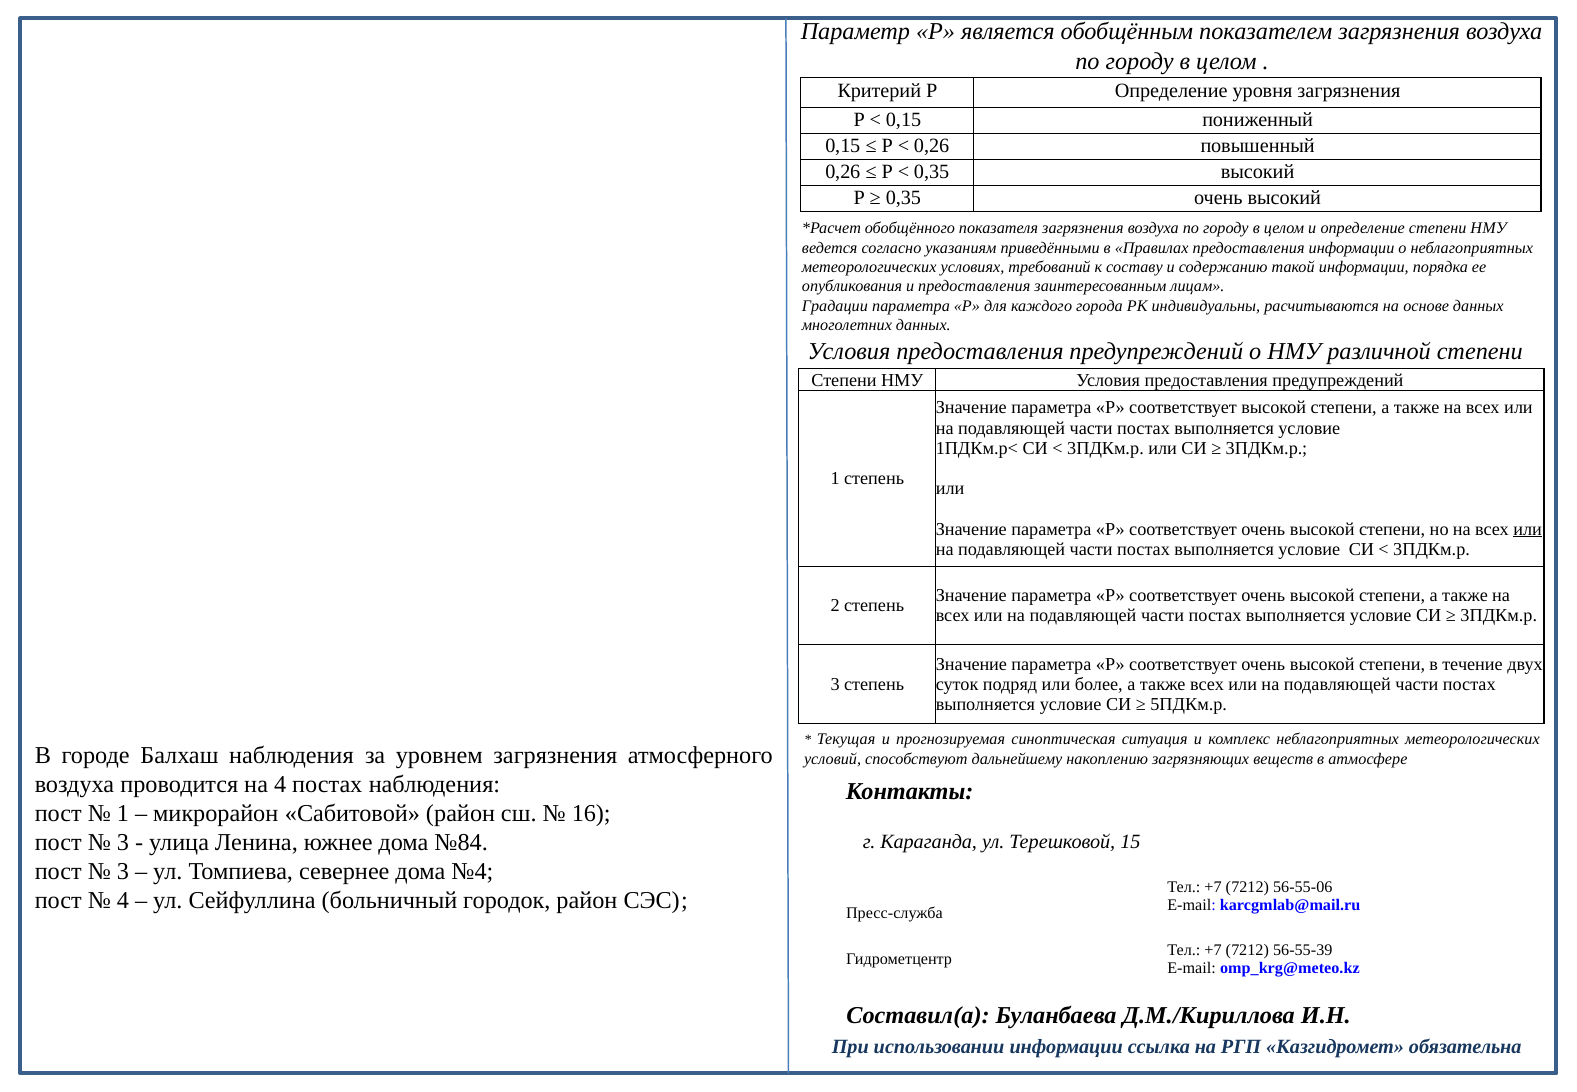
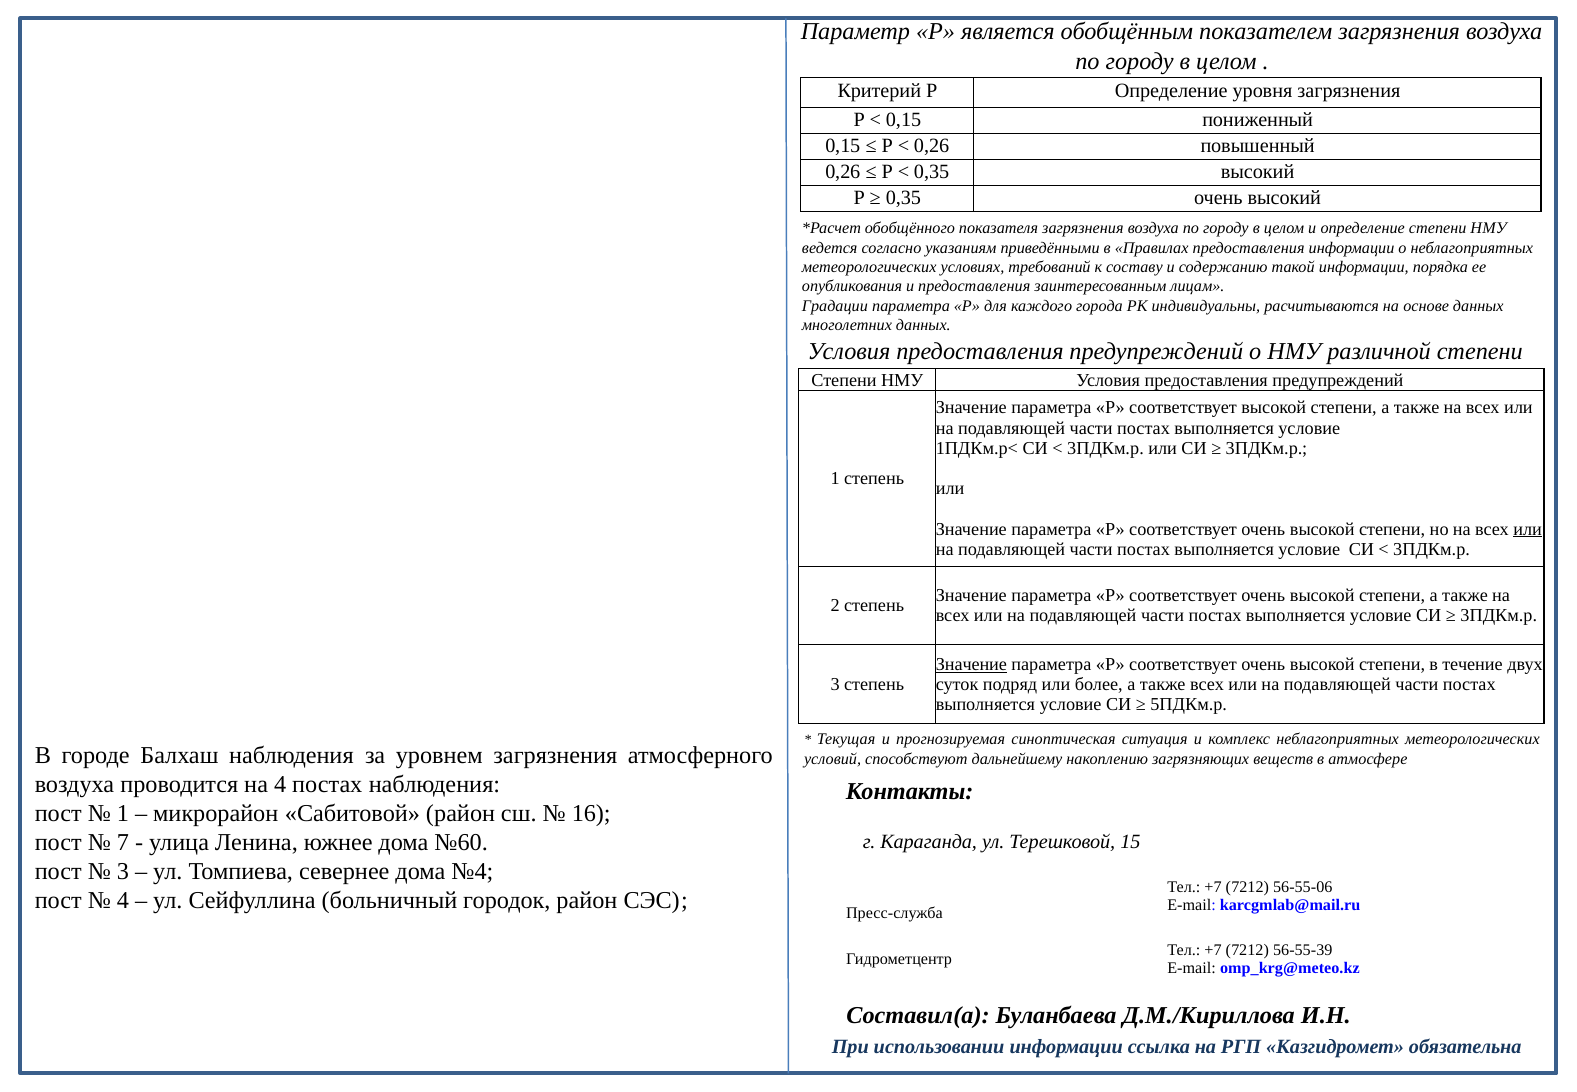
Значение at (971, 664) underline: none -> present
3 at (123, 842): 3 -> 7
№84: №84 -> №60
